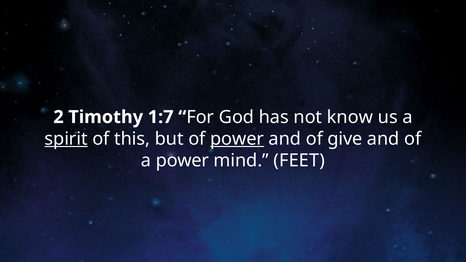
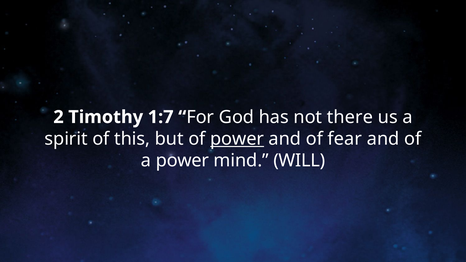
know: know -> there
spirit underline: present -> none
give: give -> fear
FEET: FEET -> WILL
